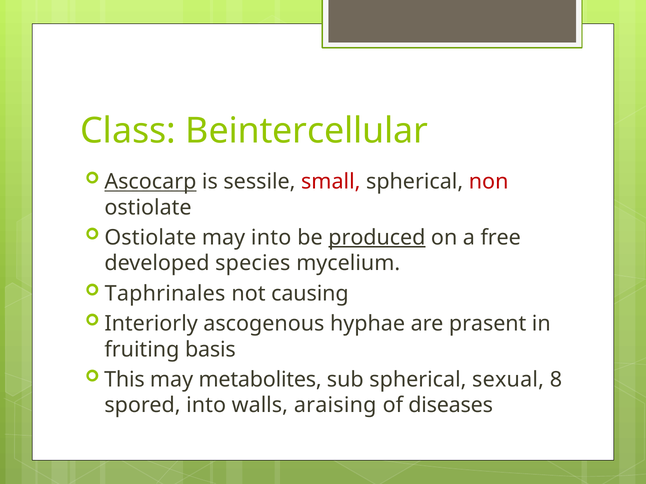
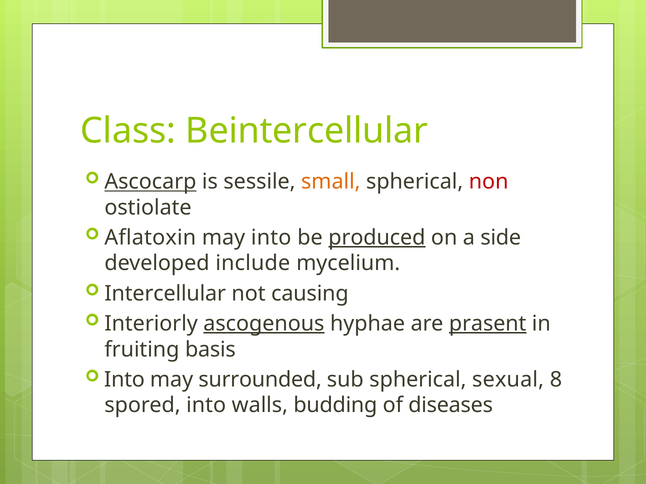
small colour: red -> orange
Ostiolate at (150, 238): Ostiolate -> Aflatoxin
free: free -> side
species: species -> include
Taphrinales: Taphrinales -> Intercellular
ascogenous underline: none -> present
prasent underline: none -> present
This at (124, 380): This -> Into
metabolites: metabolites -> surrounded
araising: araising -> budding
